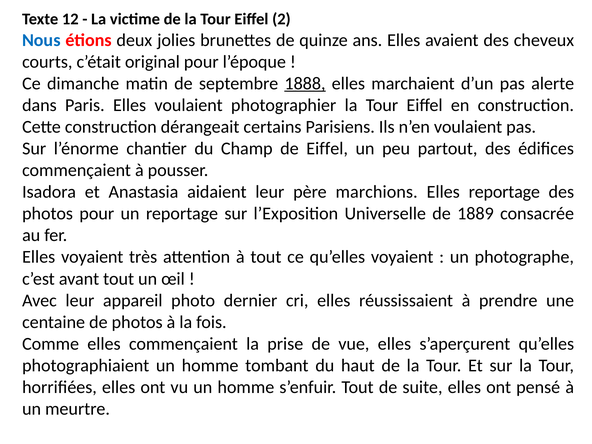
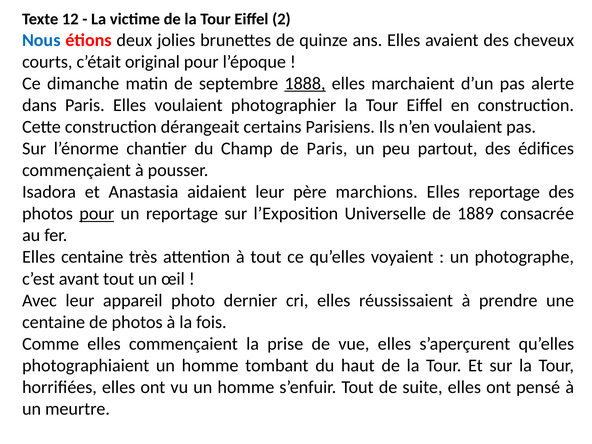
de Eiffel: Eiffel -> Paris
pour at (97, 214) underline: none -> present
Elles voyaient: voyaient -> centaine
